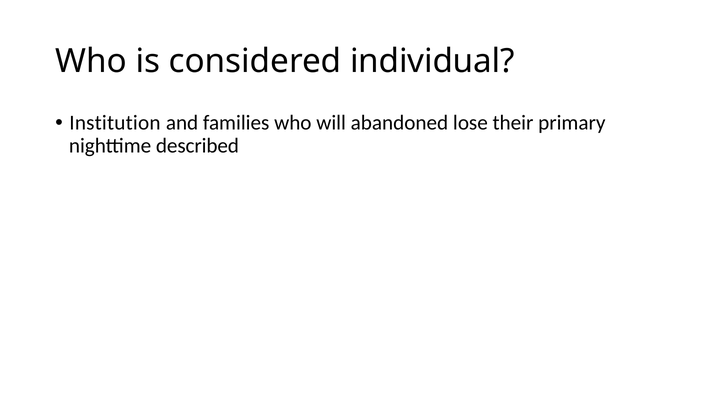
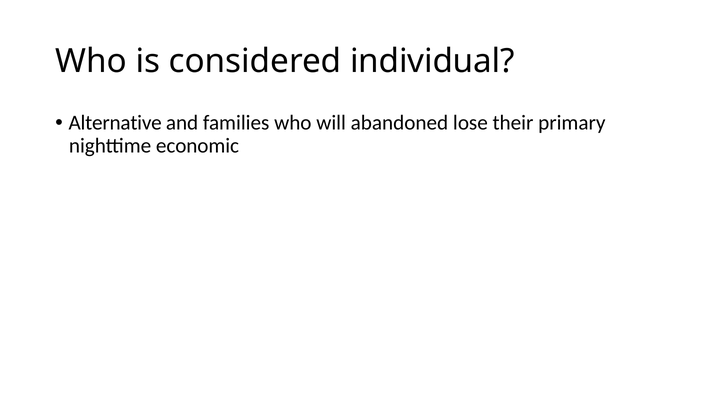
Institution: Institution -> Alternative
described: described -> economic
